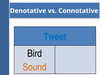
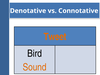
Tweet colour: blue -> orange
